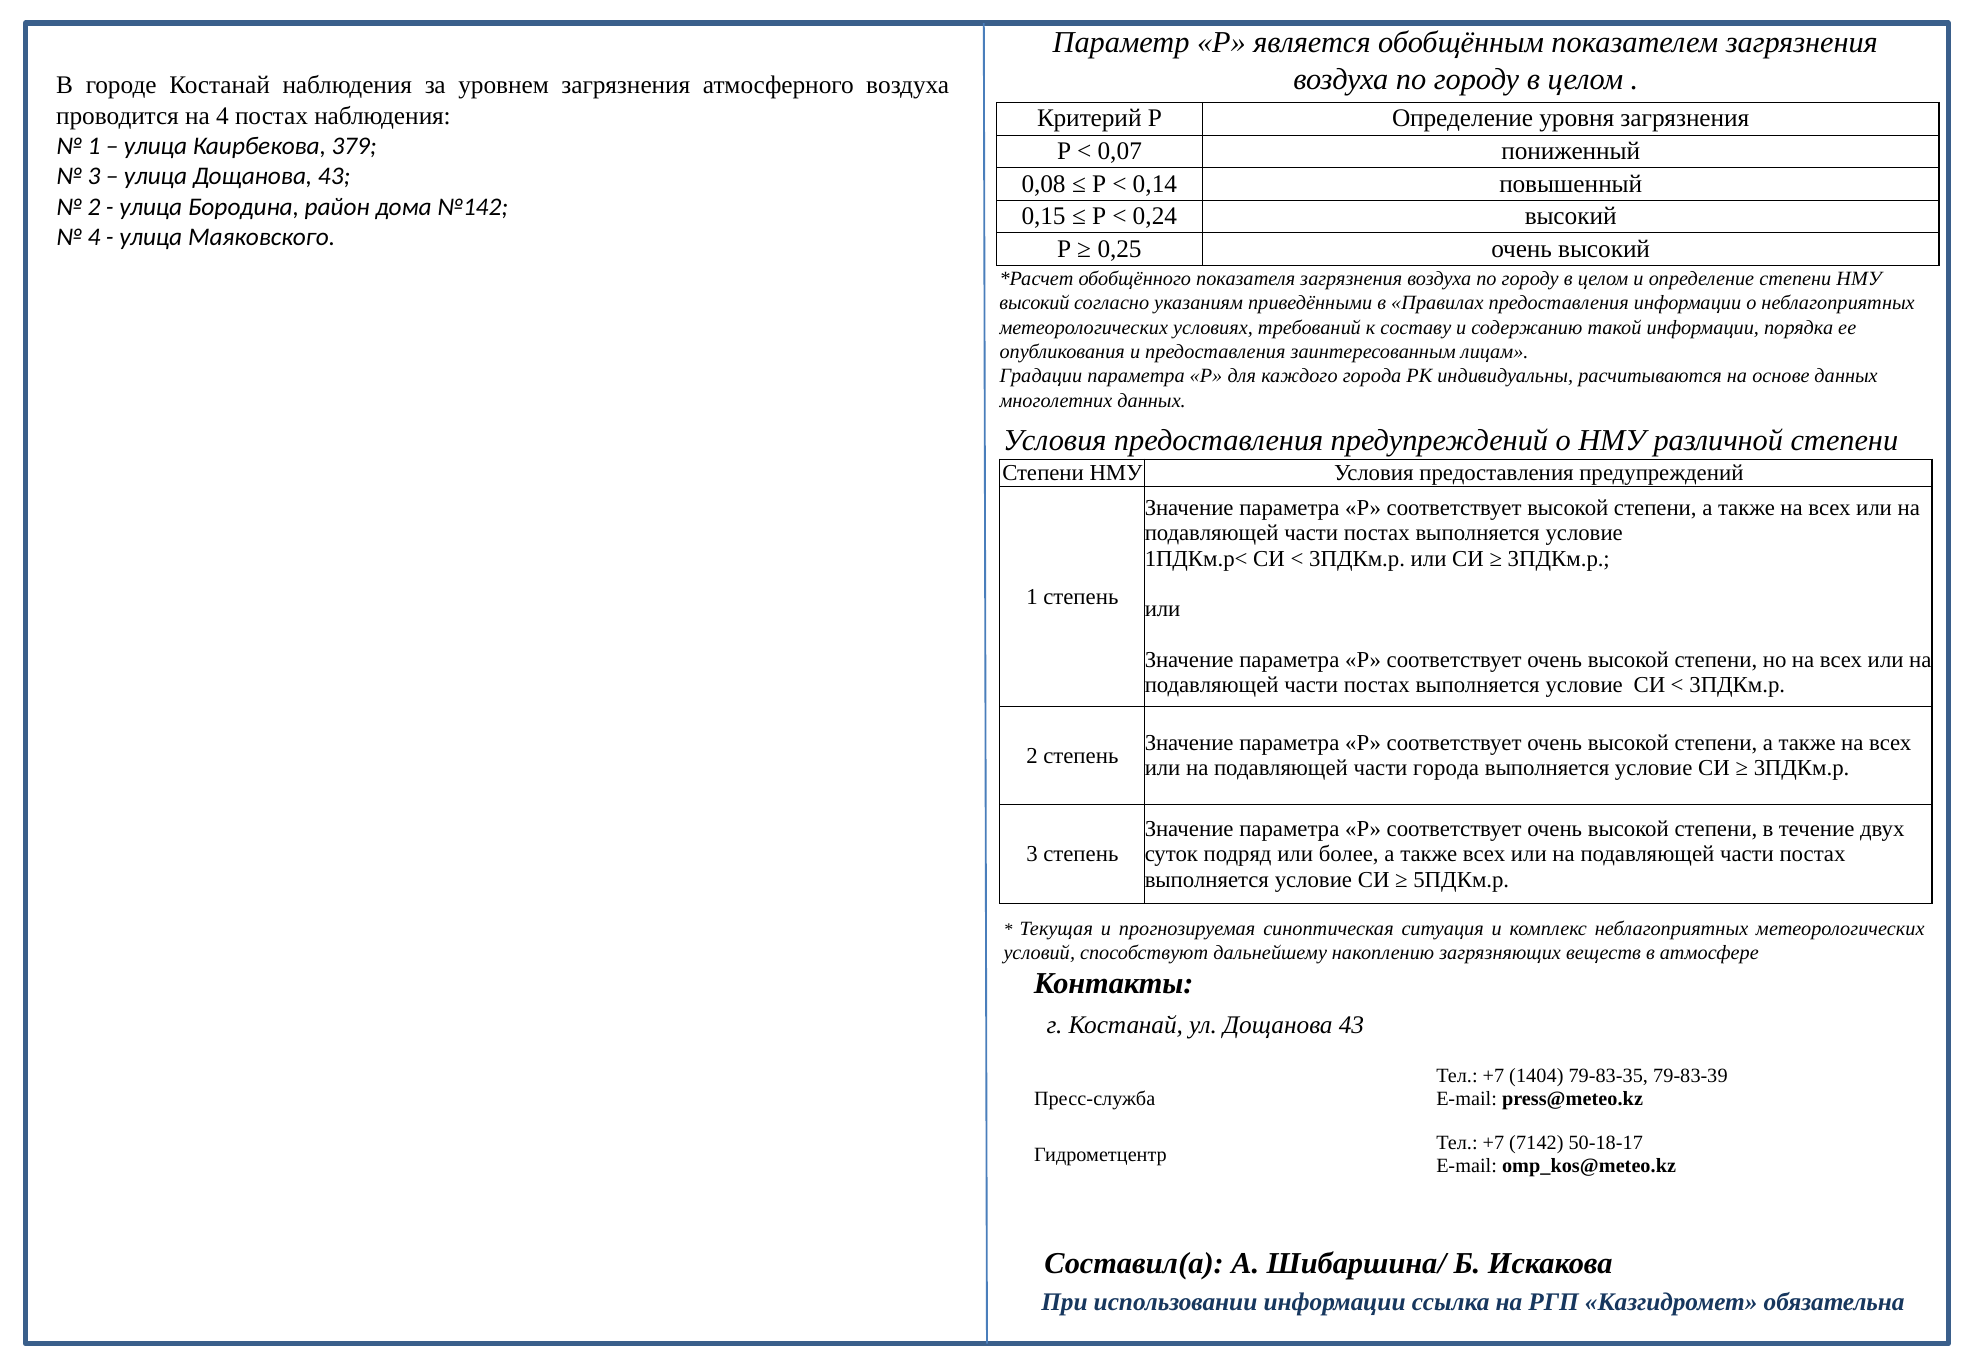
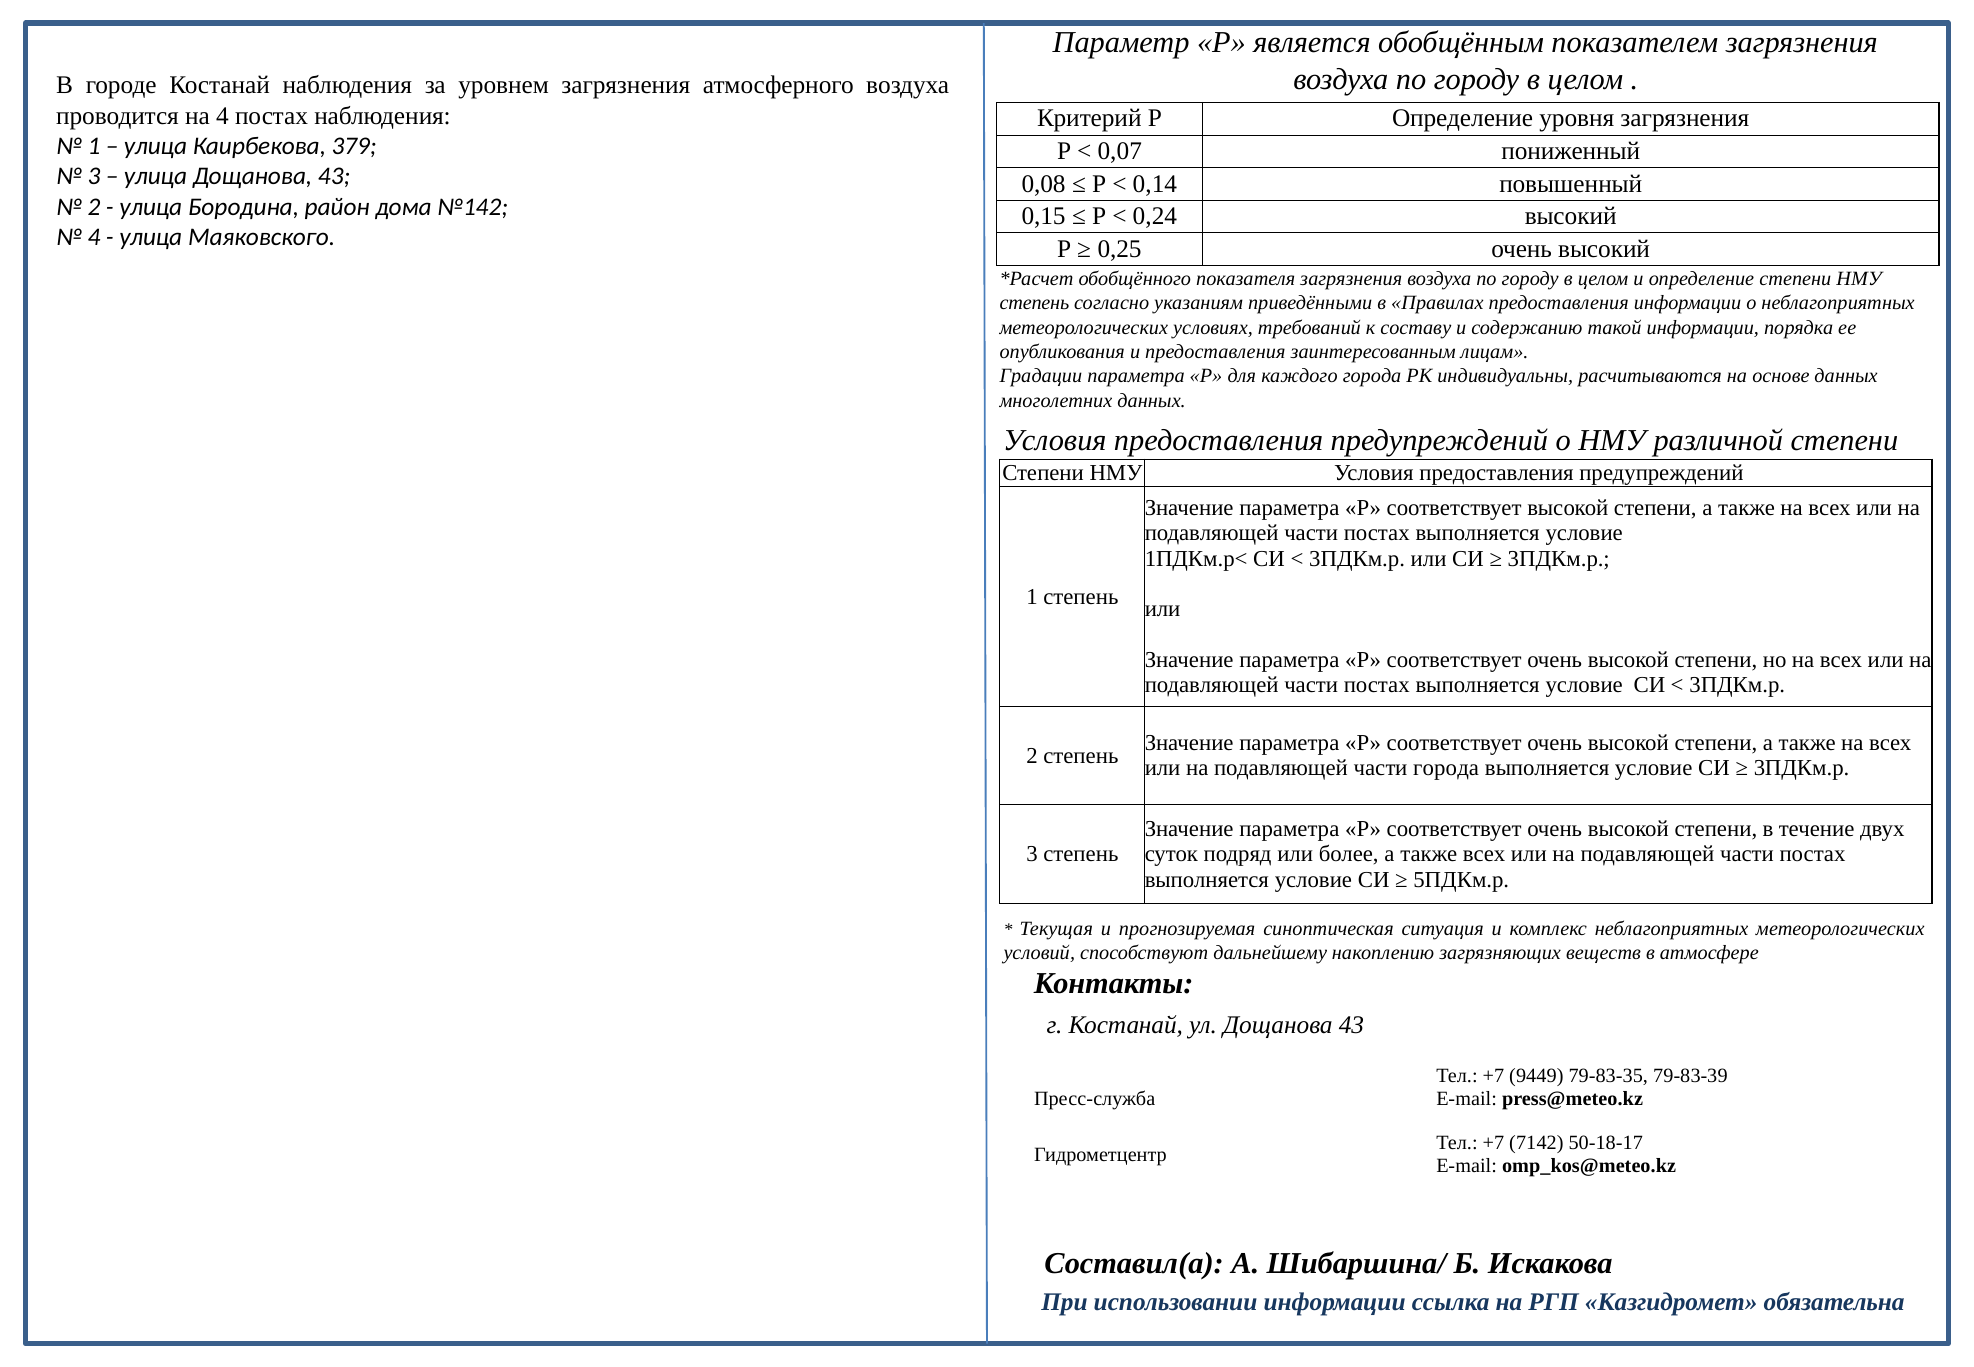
высокий at (1034, 303): высокий -> степень
1404: 1404 -> 9449
